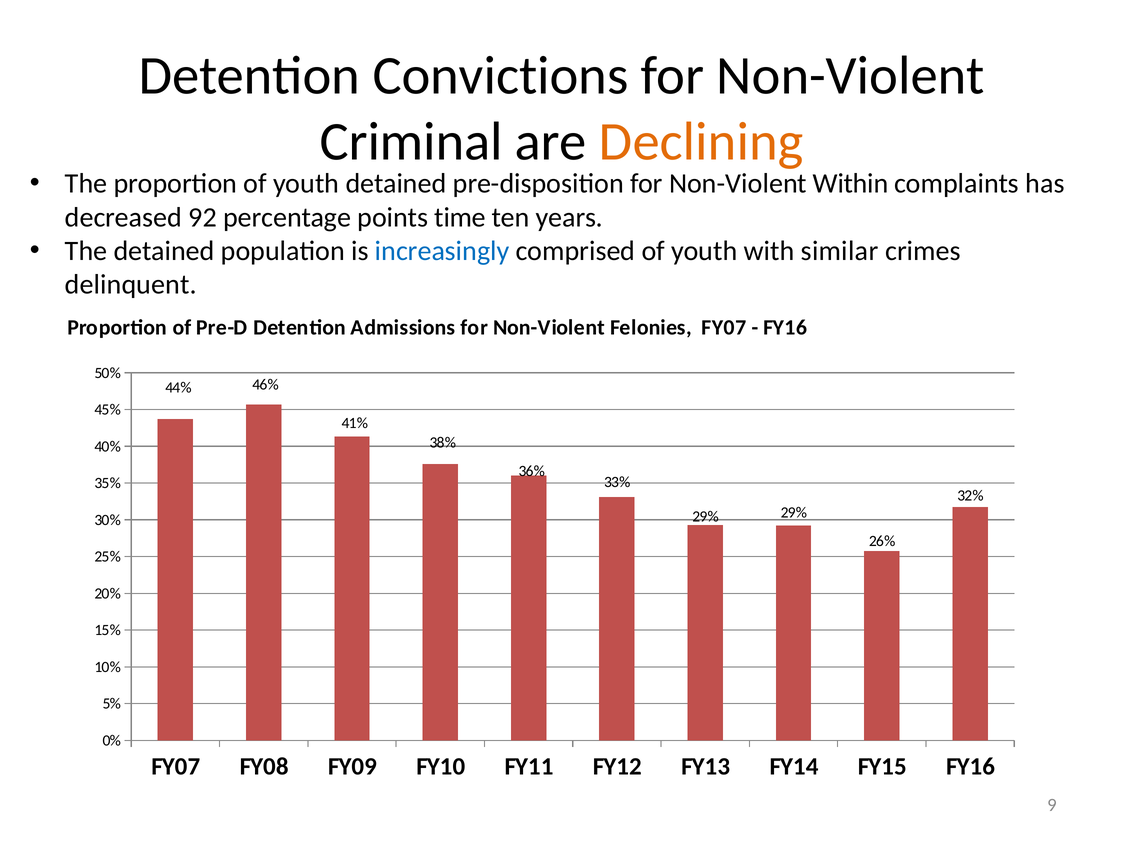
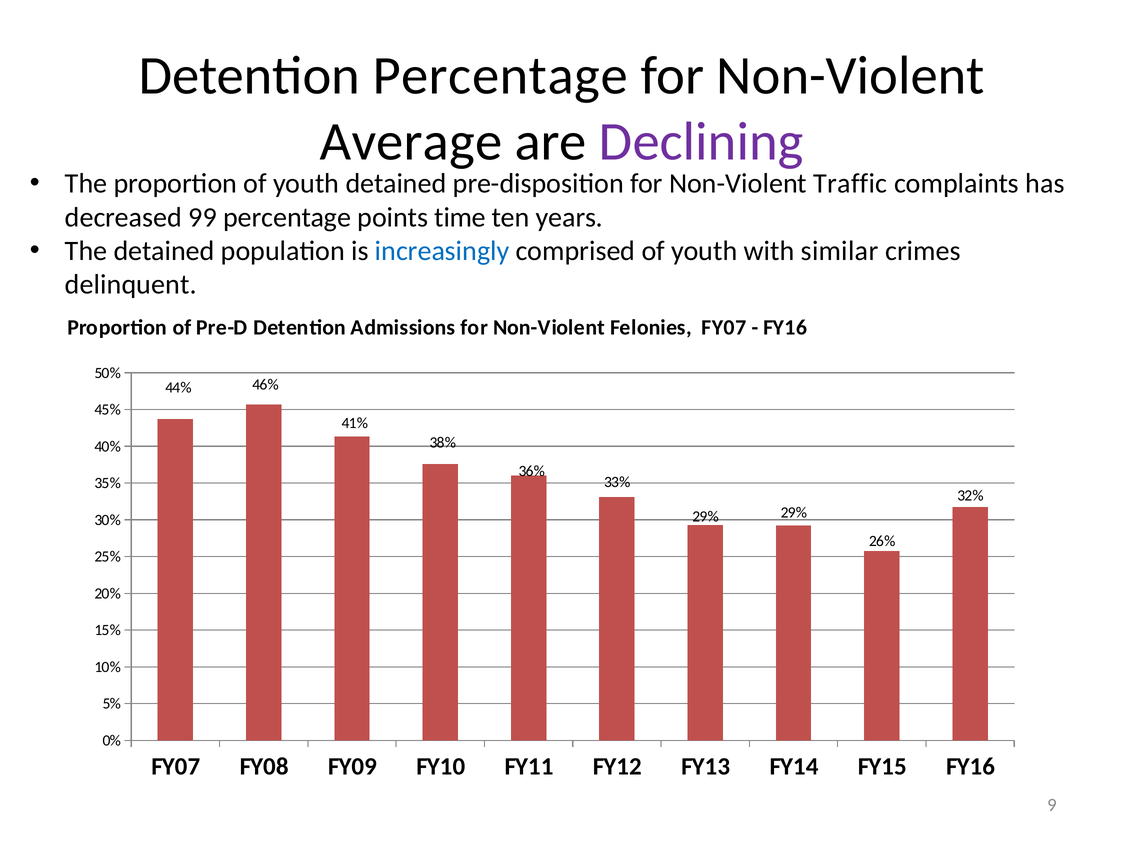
Detention Convictions: Convictions -> Percentage
Criminal: Criminal -> Average
Declining colour: orange -> purple
Within: Within -> Traffic
92: 92 -> 99
